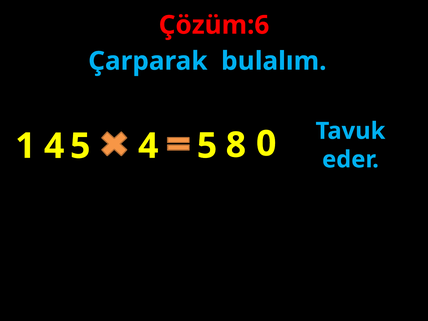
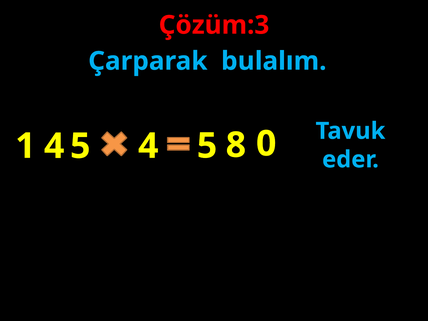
Çözüm:6: Çözüm:6 -> Çözüm:3
